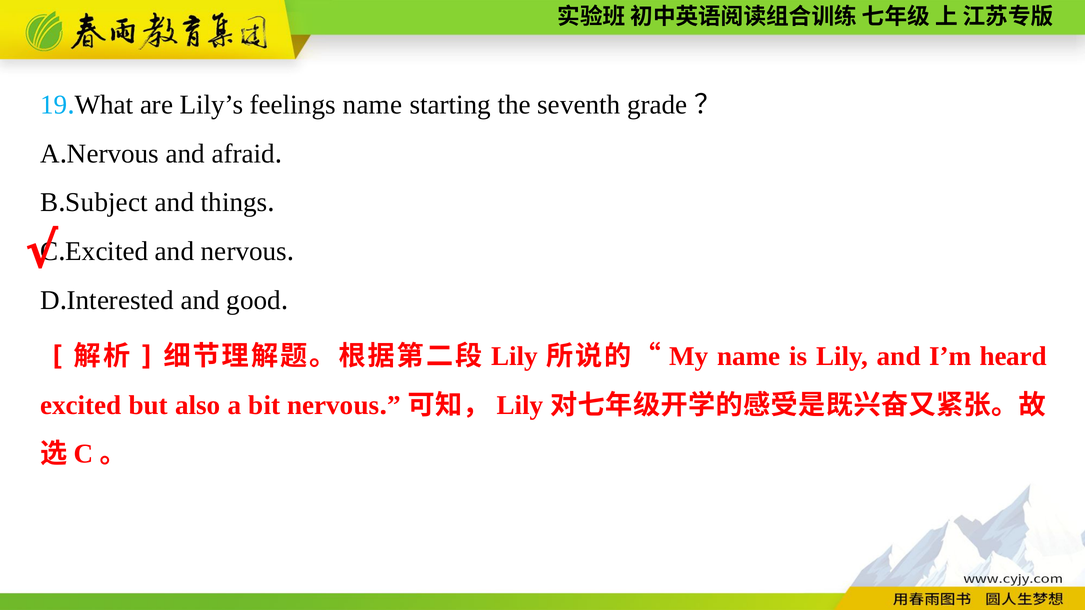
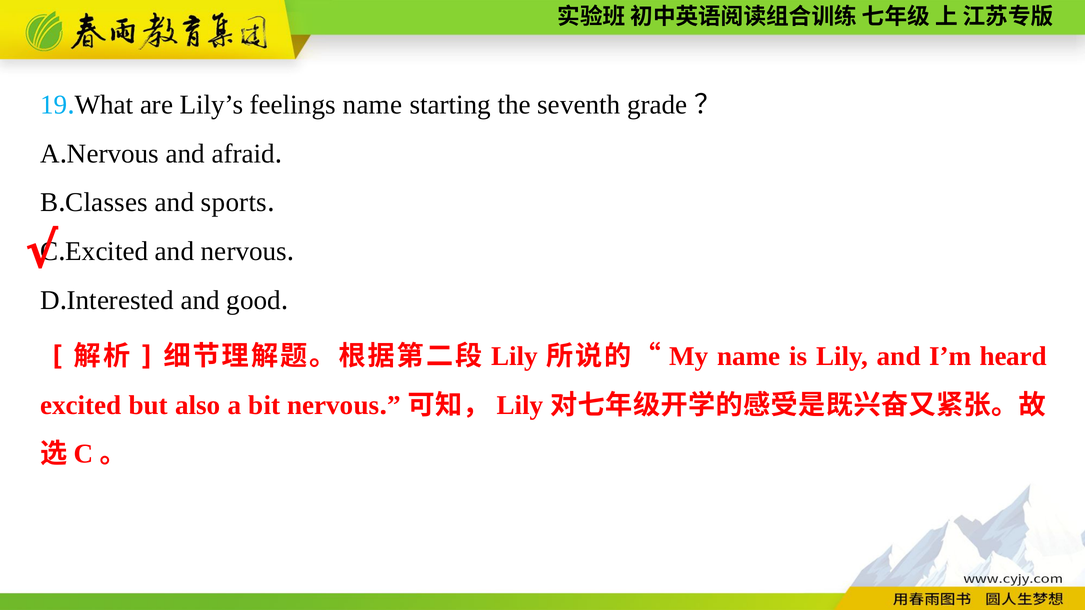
Subject: Subject -> Classes
things: things -> sports
